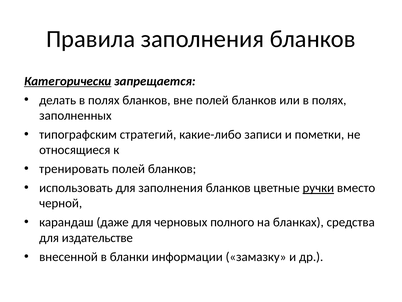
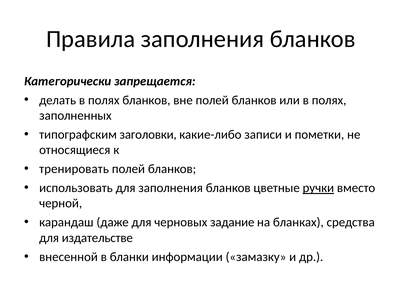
Категорически underline: present -> none
стратегий: стратегий -> заголовки
полного: полного -> задание
